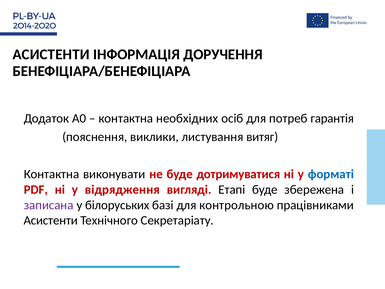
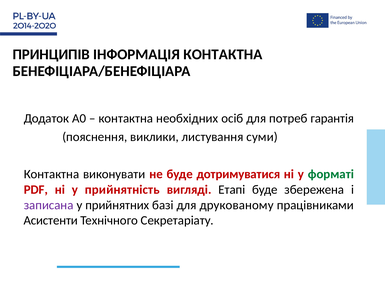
АСИСТЕНТИ at (51, 54): АСИСТЕНТИ -> ПРИНЦИПІВ
ІНФОРМАЦІЯ ДОРУЧЕННЯ: ДОРУЧЕННЯ -> КОНТАКТНА
витяг: витяг -> суми
форматі colour: blue -> green
відрядження: відрядження -> прийнятність
білоруських: білоруських -> прийнятних
контрольною: контрольною -> друкованому
